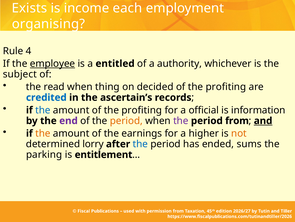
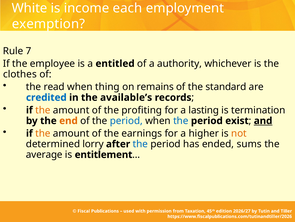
Exists: Exists -> White
organising: organising -> exemption
4: 4 -> 7
employee underline: present -> none
subject: subject -> clothes
decided: decided -> remains
profiting at (226, 87): profiting -> standard
ascertain’s: ascertain’s -> available’s
the at (43, 110) colour: blue -> orange
official: official -> lasting
information: information -> termination
end colour: purple -> orange
period at (126, 120) colour: orange -> blue
the at (181, 120) colour: purple -> blue
period from: from -> exist
parking: parking -> average
